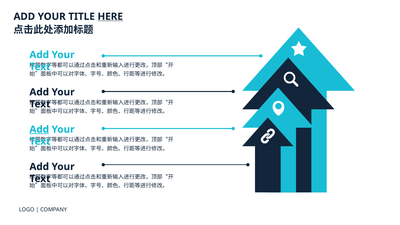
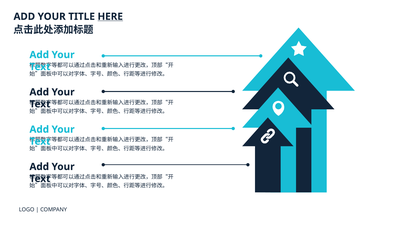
Add at (39, 129) underline: present -> none
